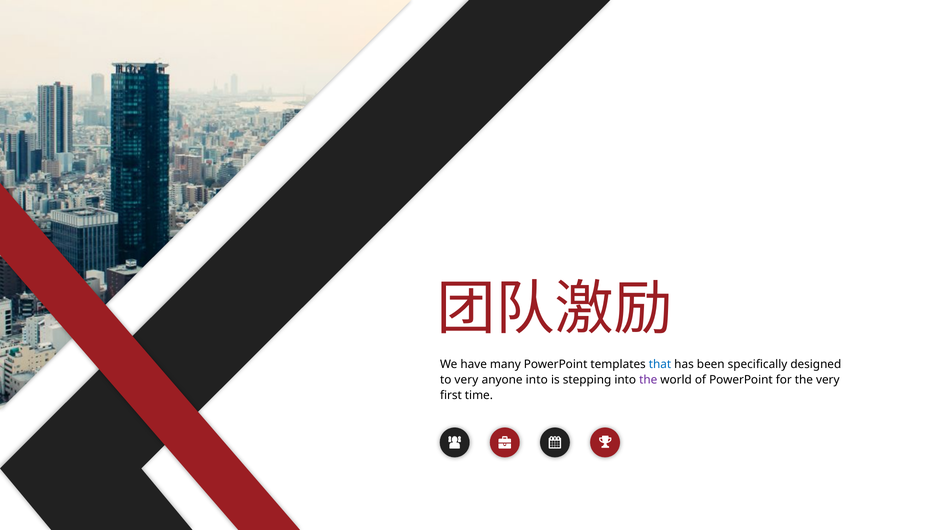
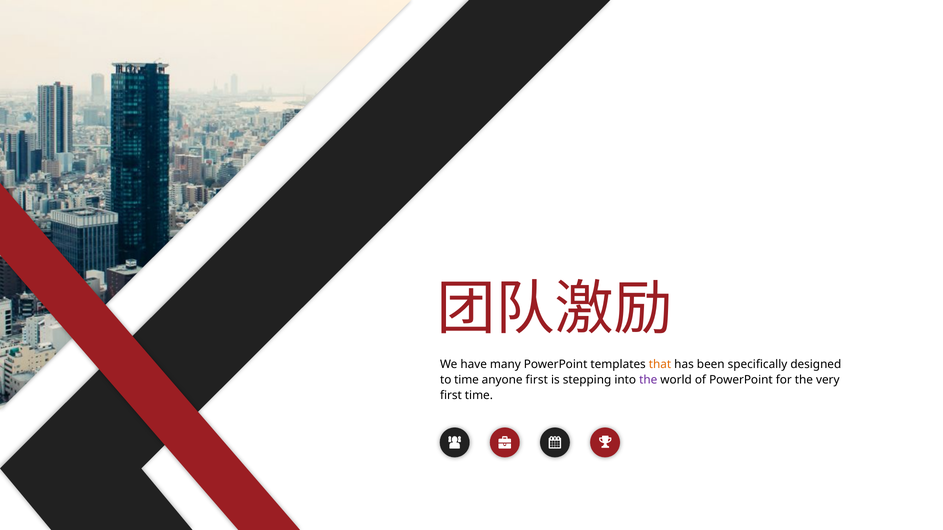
that colour: blue -> orange
to very: very -> time
anyone into: into -> first
